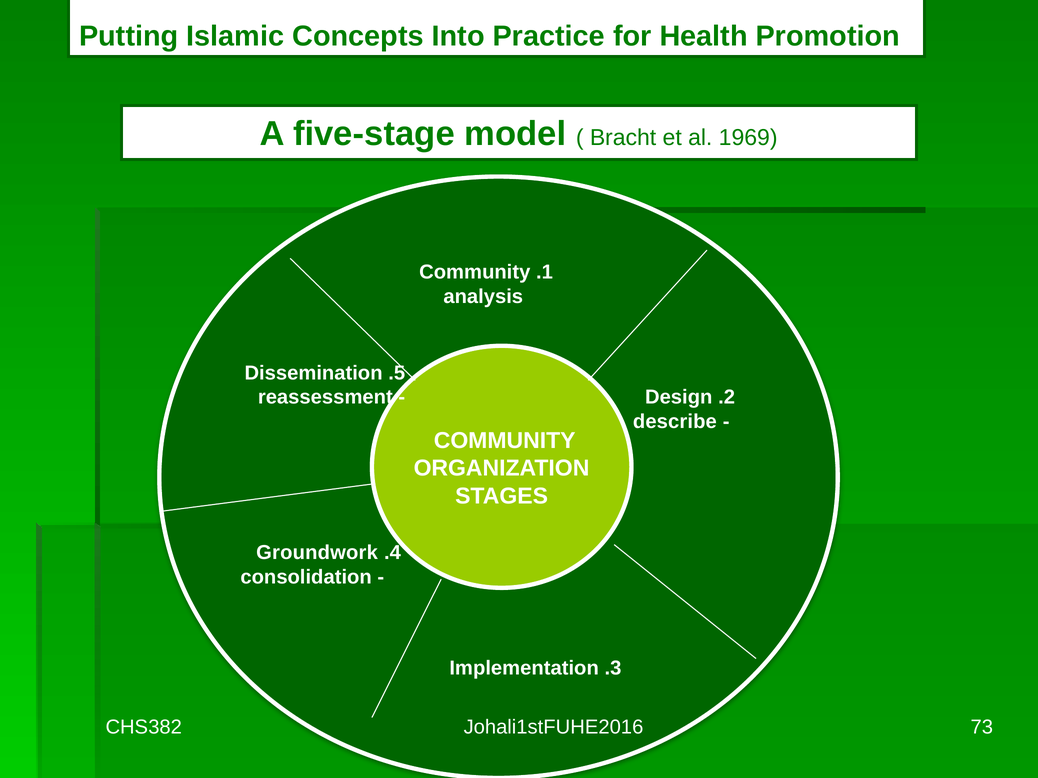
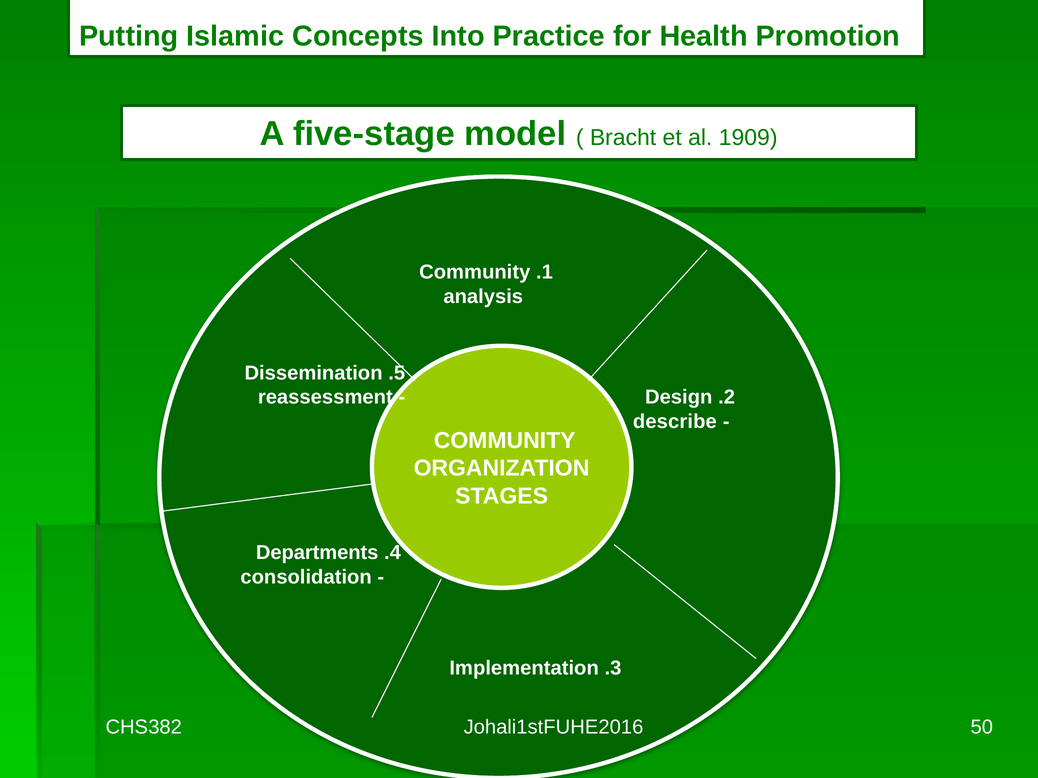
1969: 1969 -> 1909
Groundwork: Groundwork -> Departments
73: 73 -> 50
